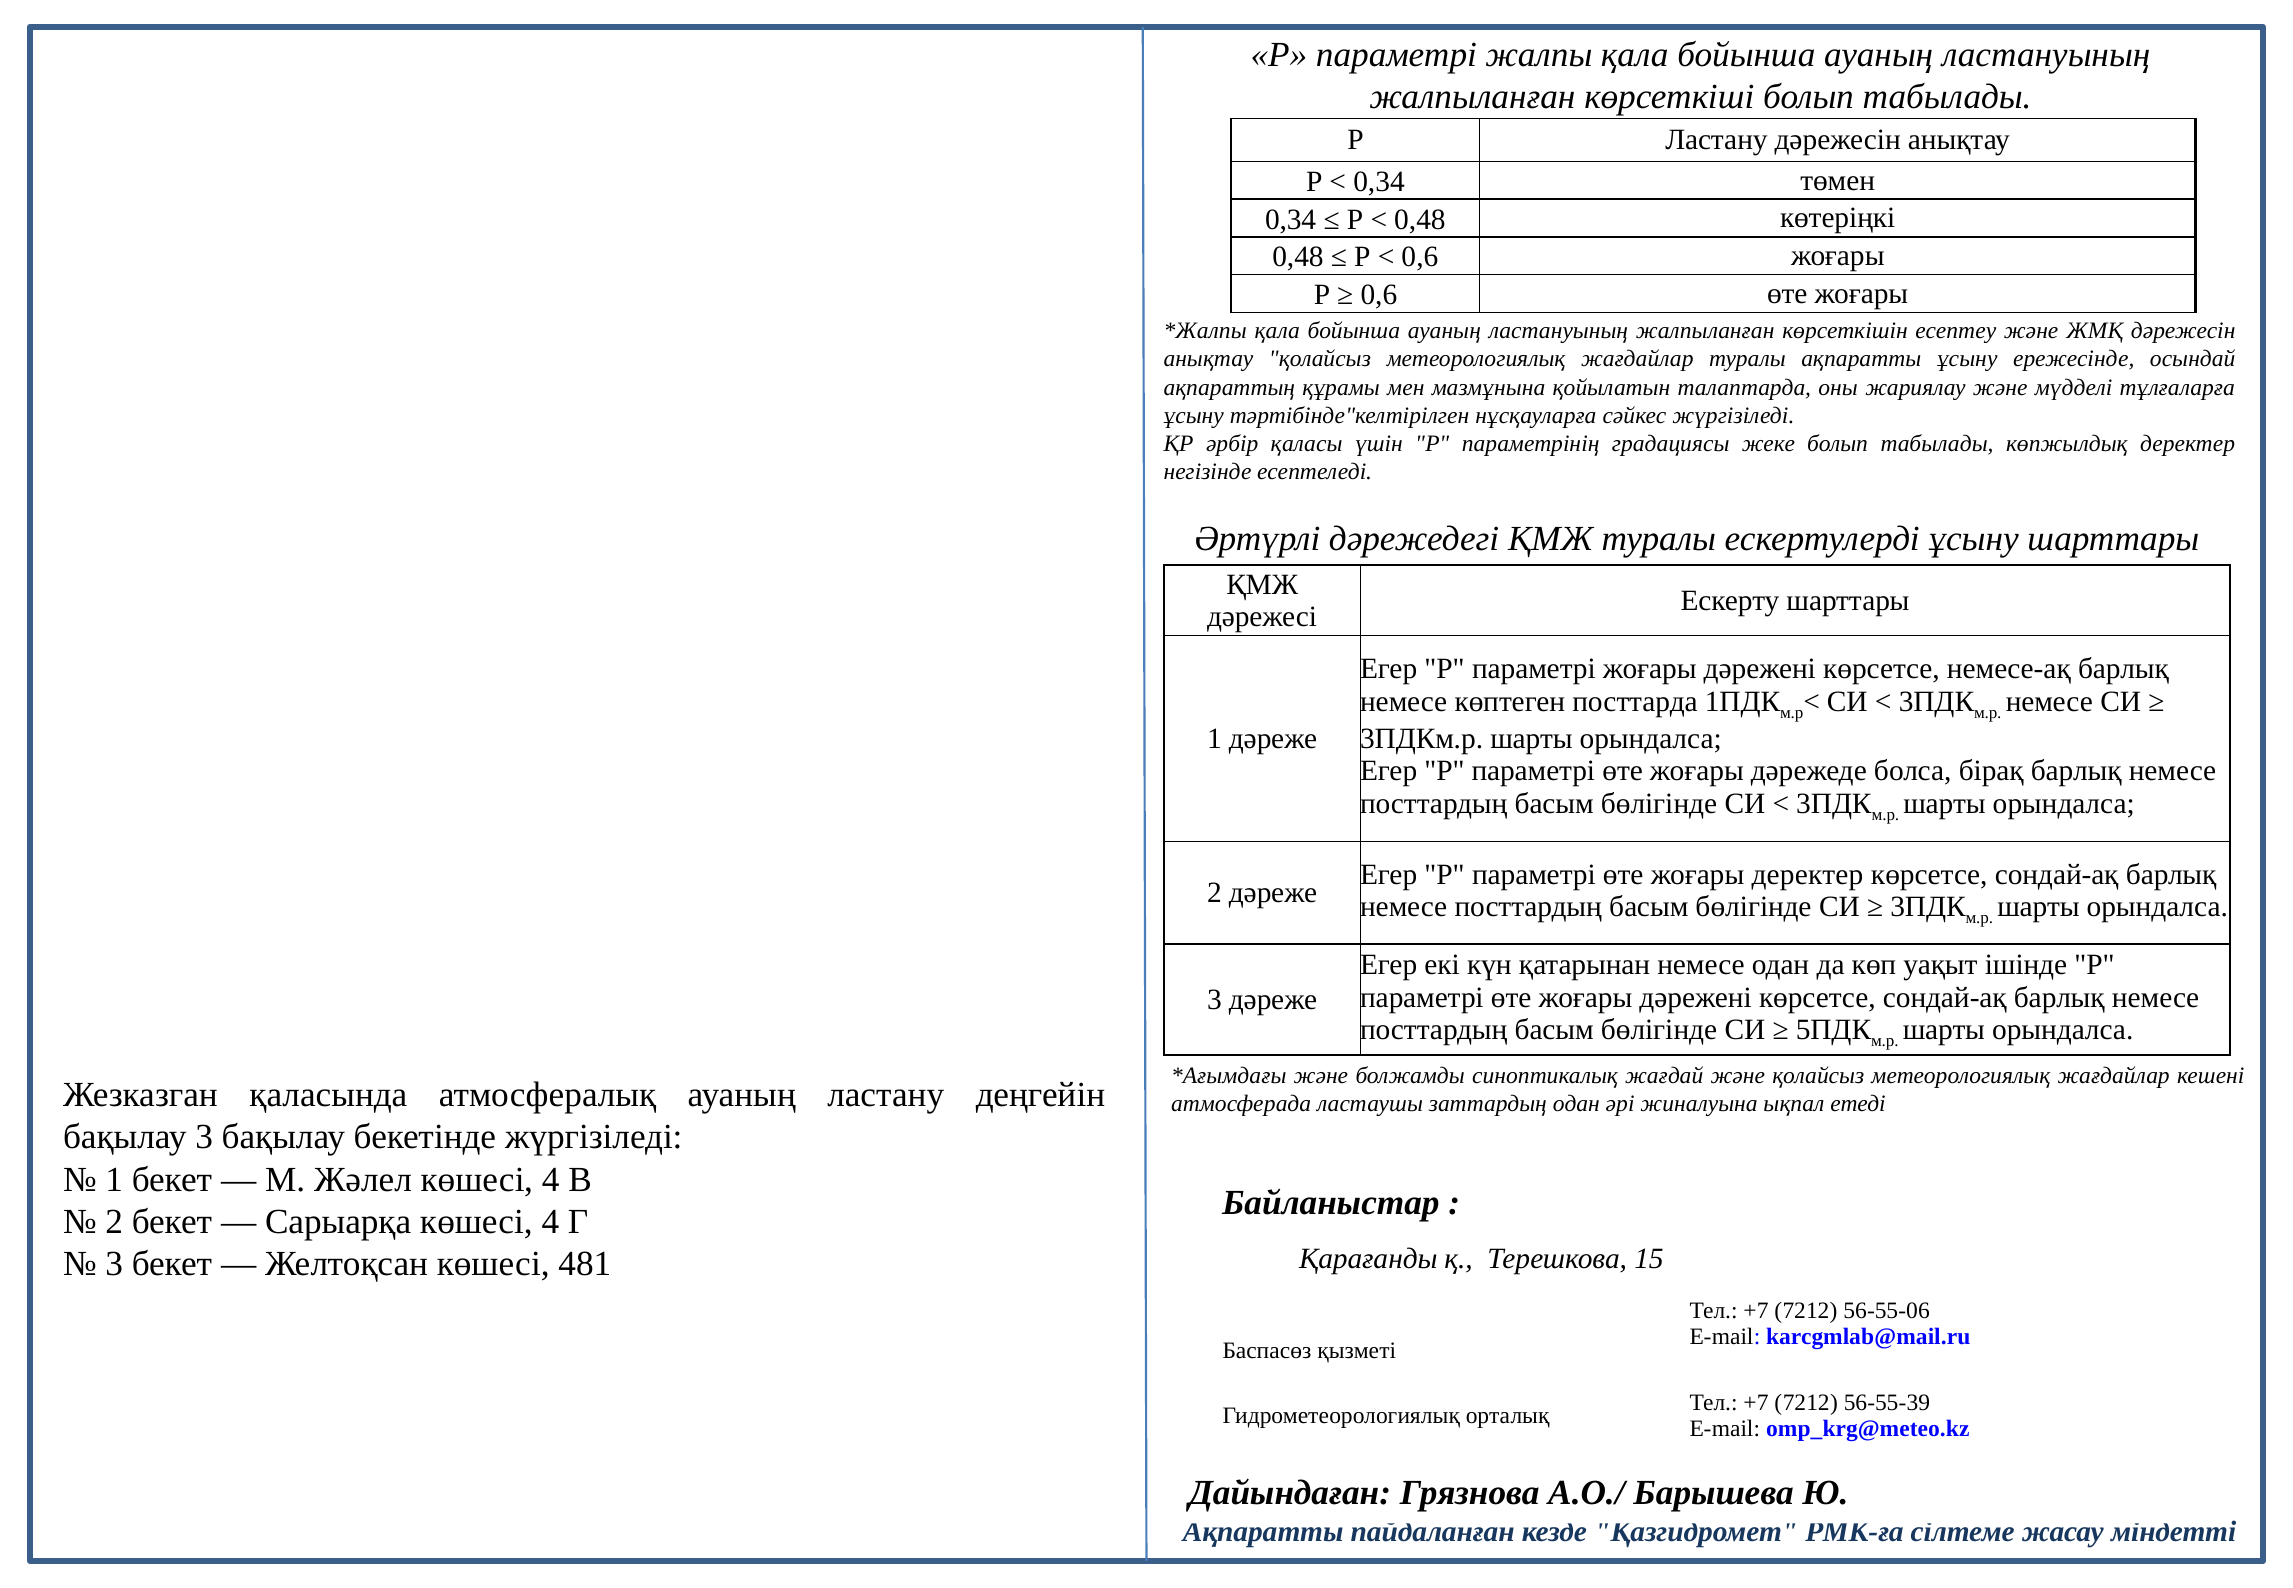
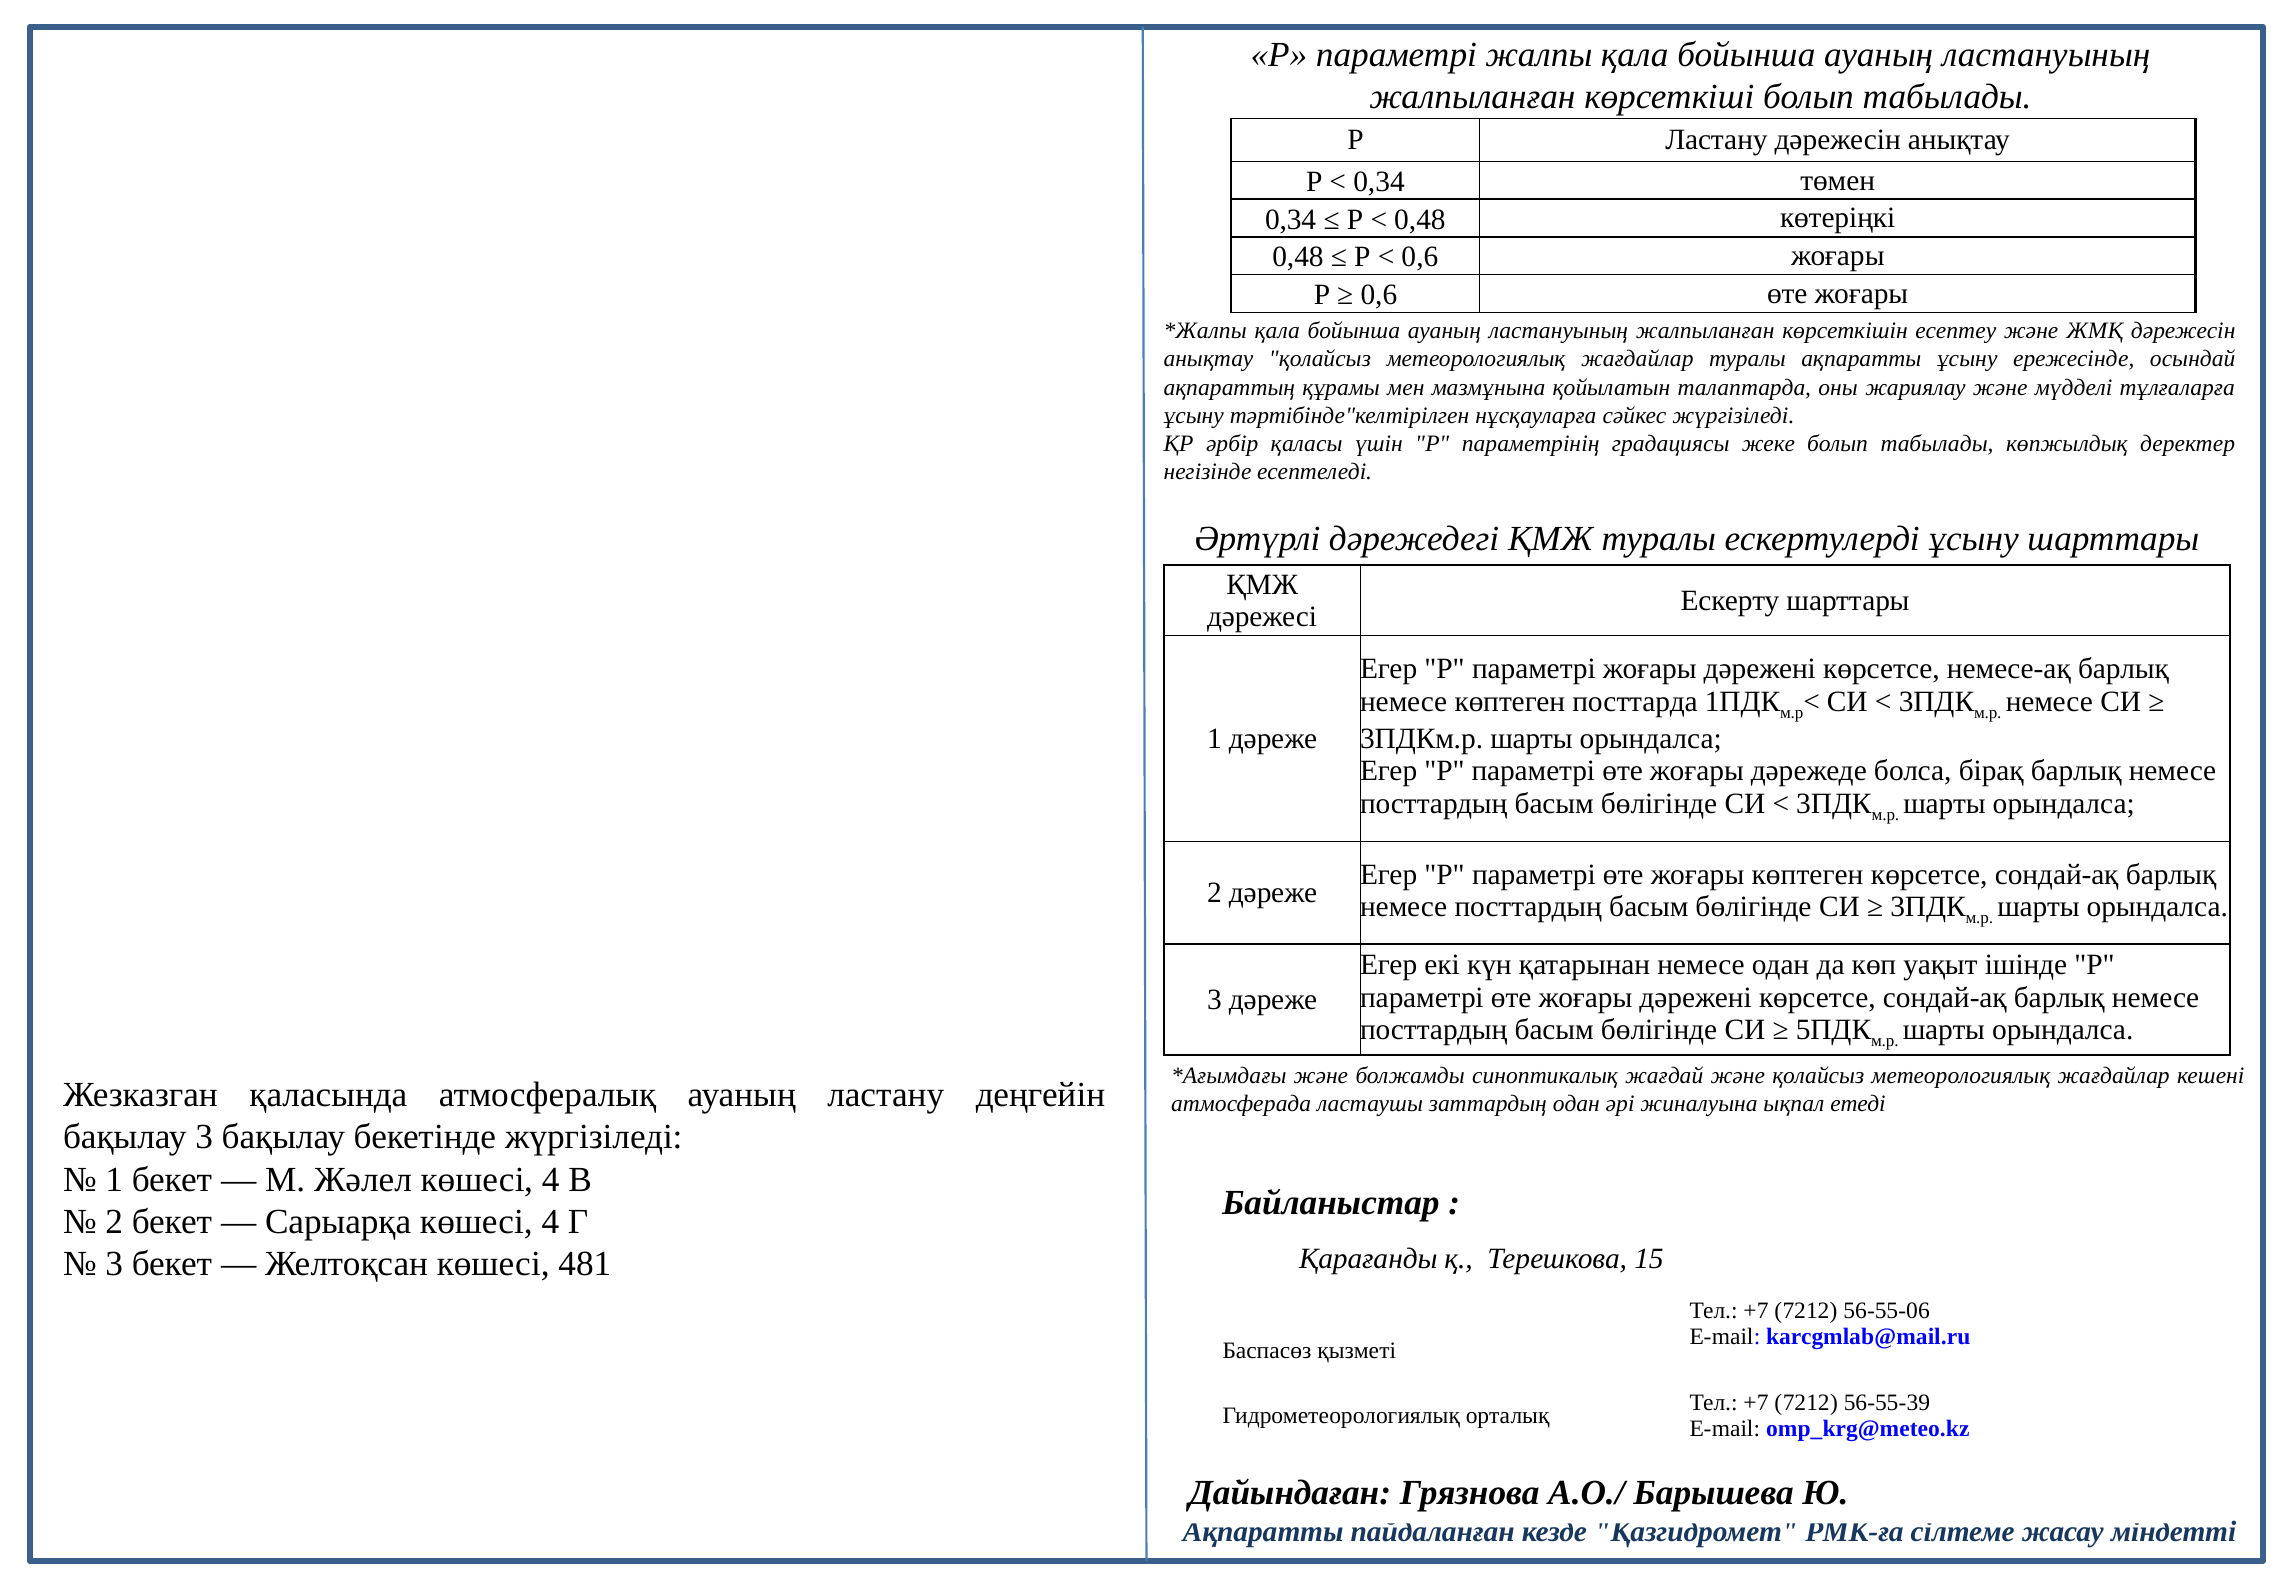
жоғары деректер: деректер -> көптеген
